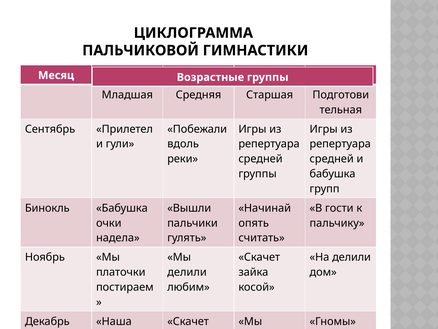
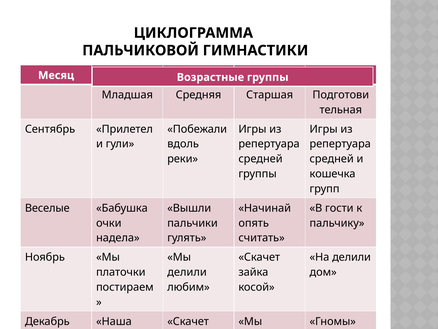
бабушка at (333, 174): бабушка -> кошечка
Бинокль: Бинокль -> Веселые
